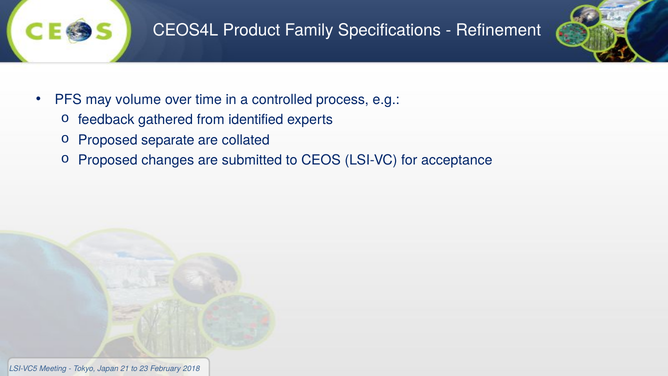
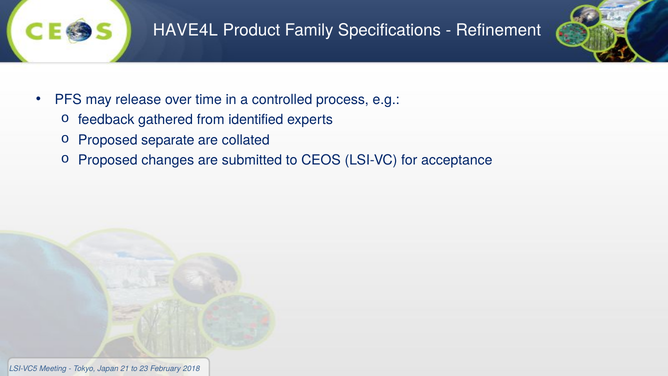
CEOS4L: CEOS4L -> HAVE4L
volume: volume -> release
